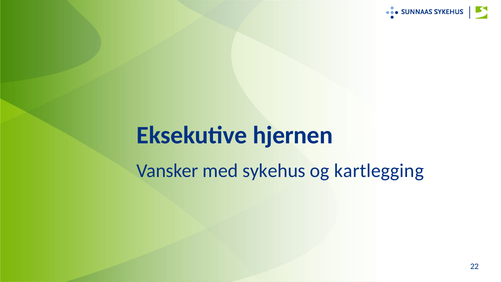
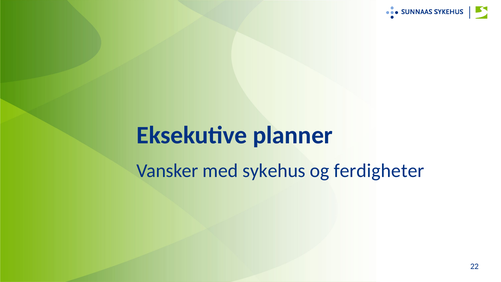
hjernen: hjernen -> planner
kartlegging: kartlegging -> ferdigheter
